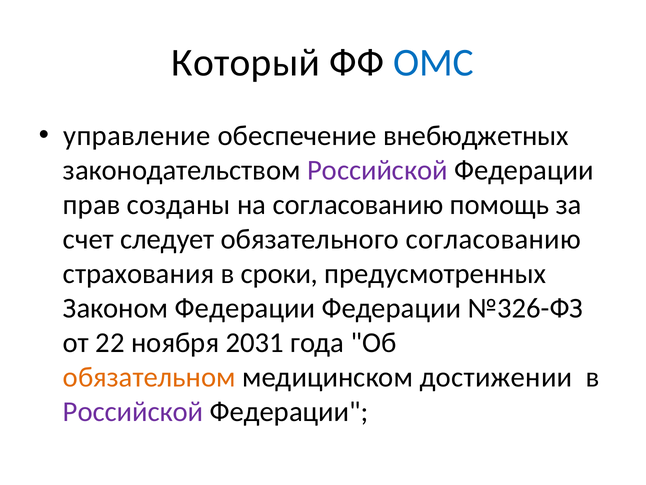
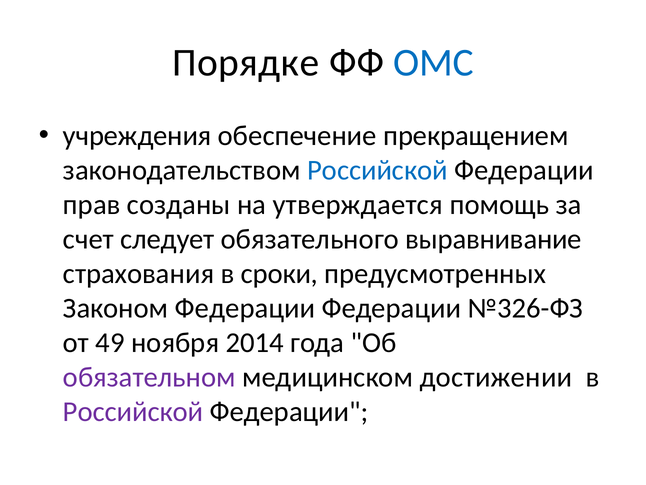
Который: Который -> Порядке
управление: управление -> учреждения
внебюджетных: внебюджетных -> прекращением
Российской at (378, 170) colour: purple -> blue
на согласованию: согласованию -> утверждается
обязательного согласованию: согласованию -> выравнивание
22: 22 -> 49
2031: 2031 -> 2014
обязательном colour: orange -> purple
